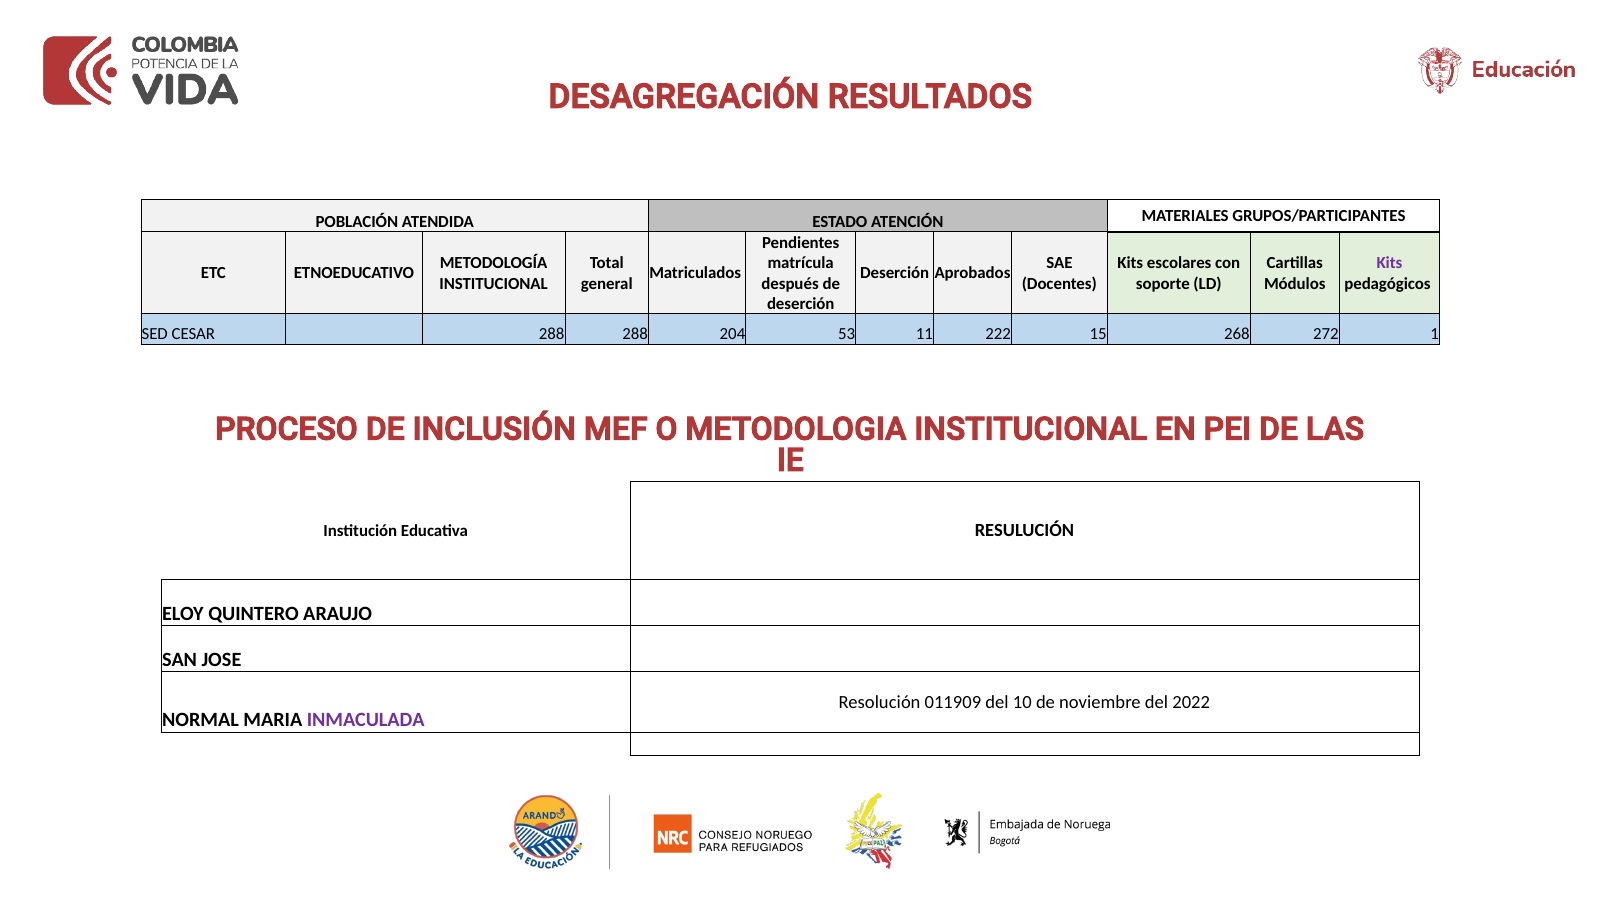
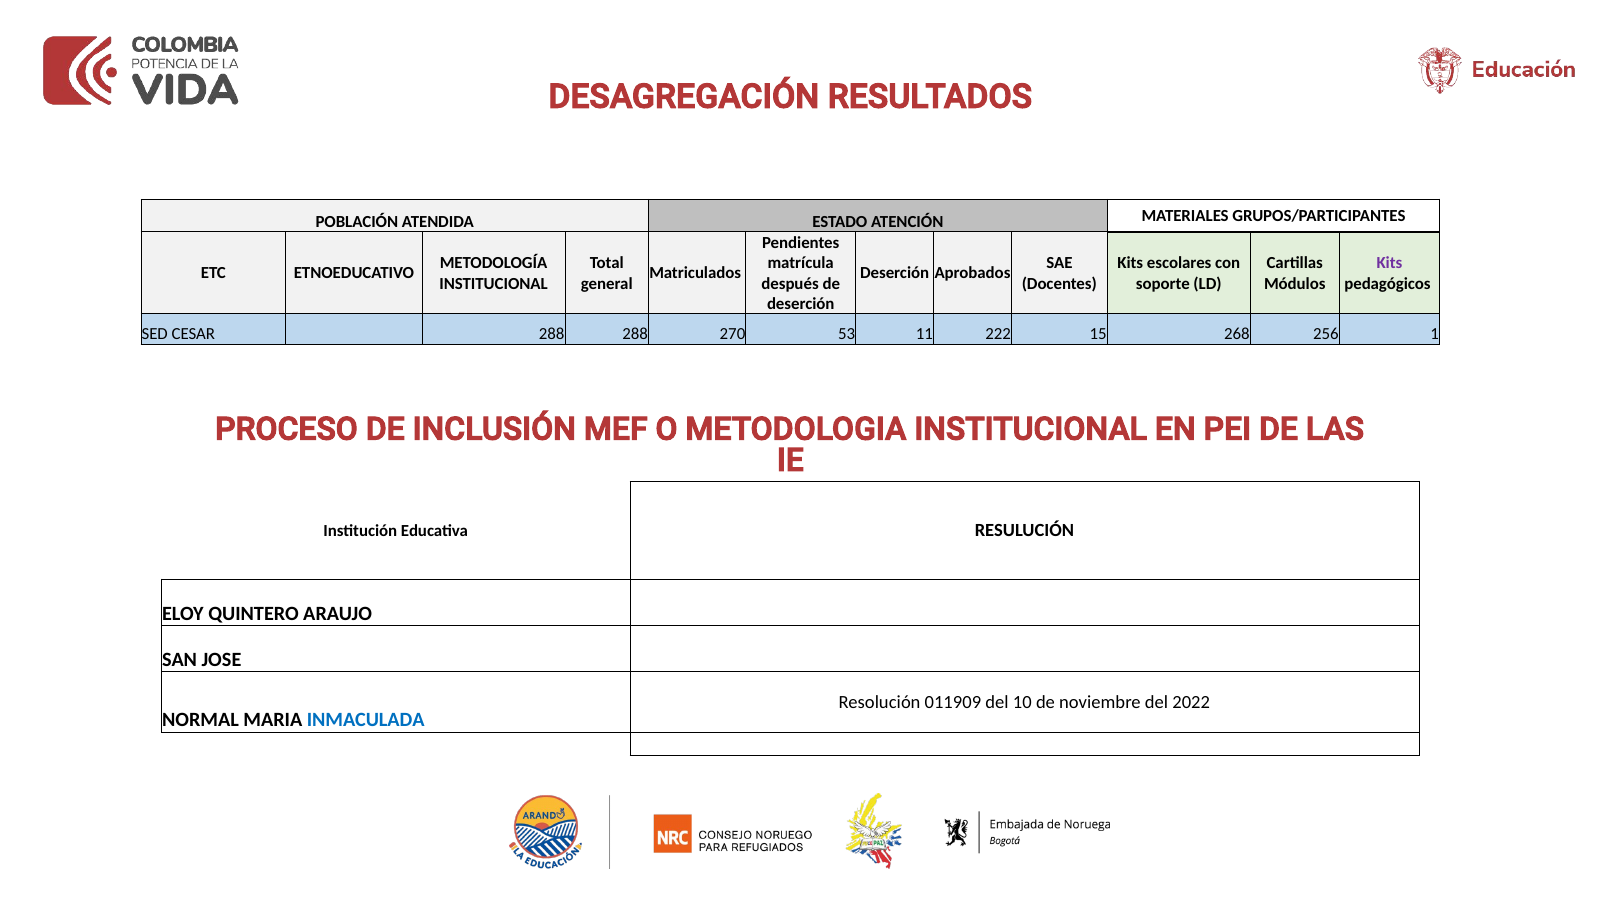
204: 204 -> 270
272: 272 -> 256
INMACULADA colour: purple -> blue
